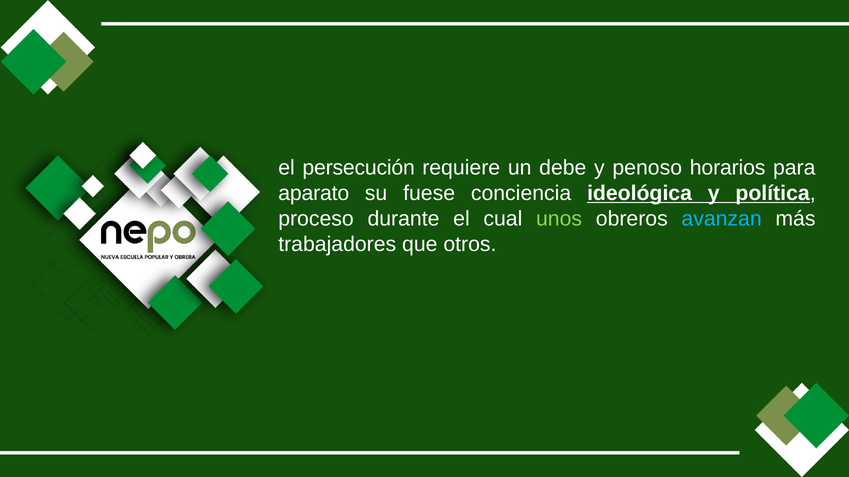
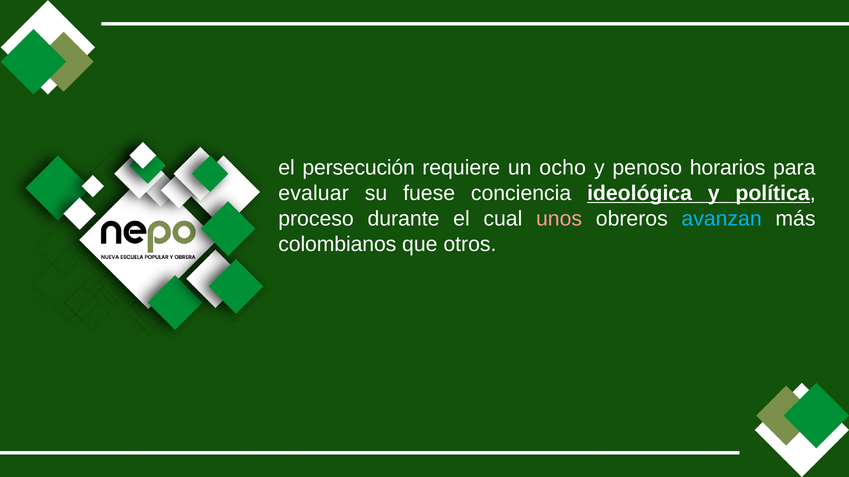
debe: debe -> ocho
aparato: aparato -> evaluar
unos colour: light green -> pink
trabajadores: trabajadores -> colombianos
